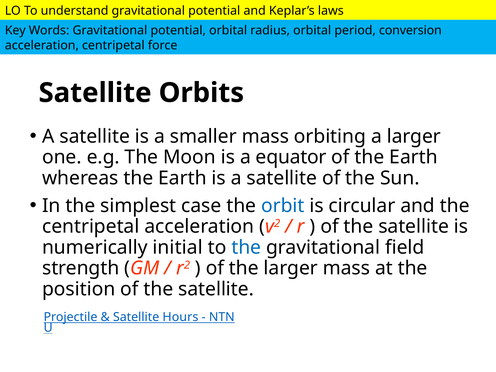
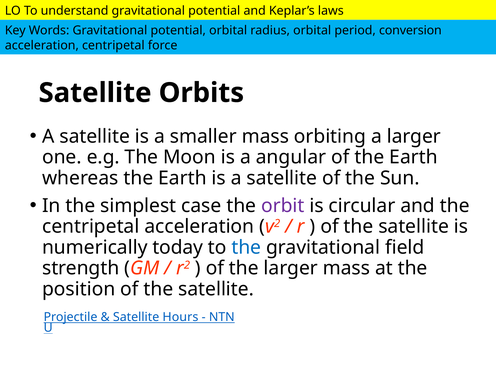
equator: equator -> angular
orbit colour: blue -> purple
initial: initial -> today
